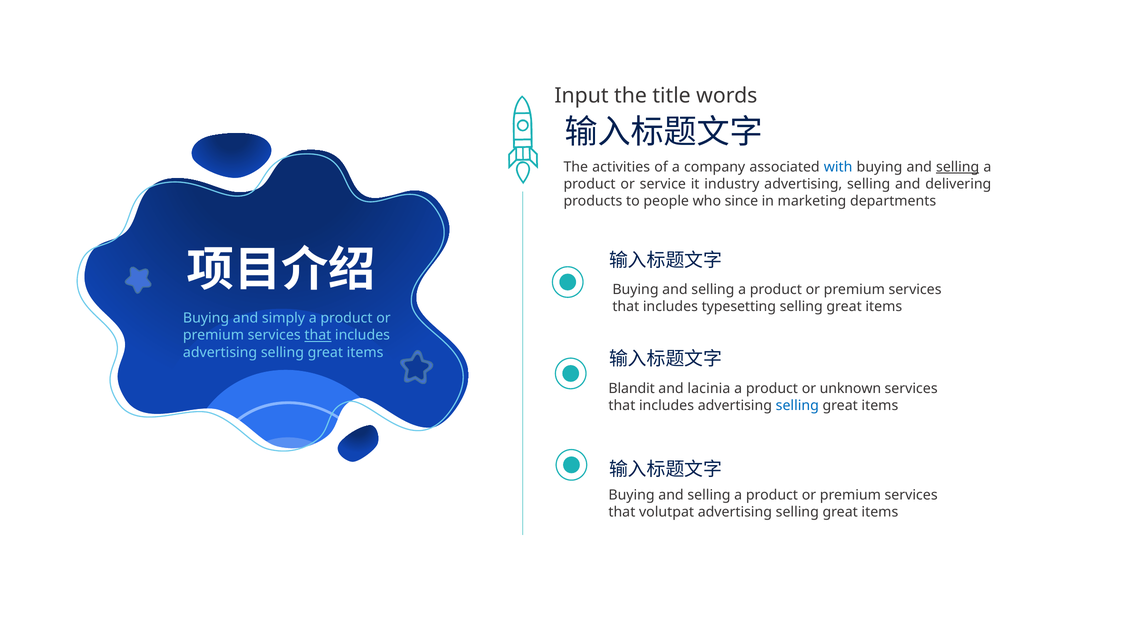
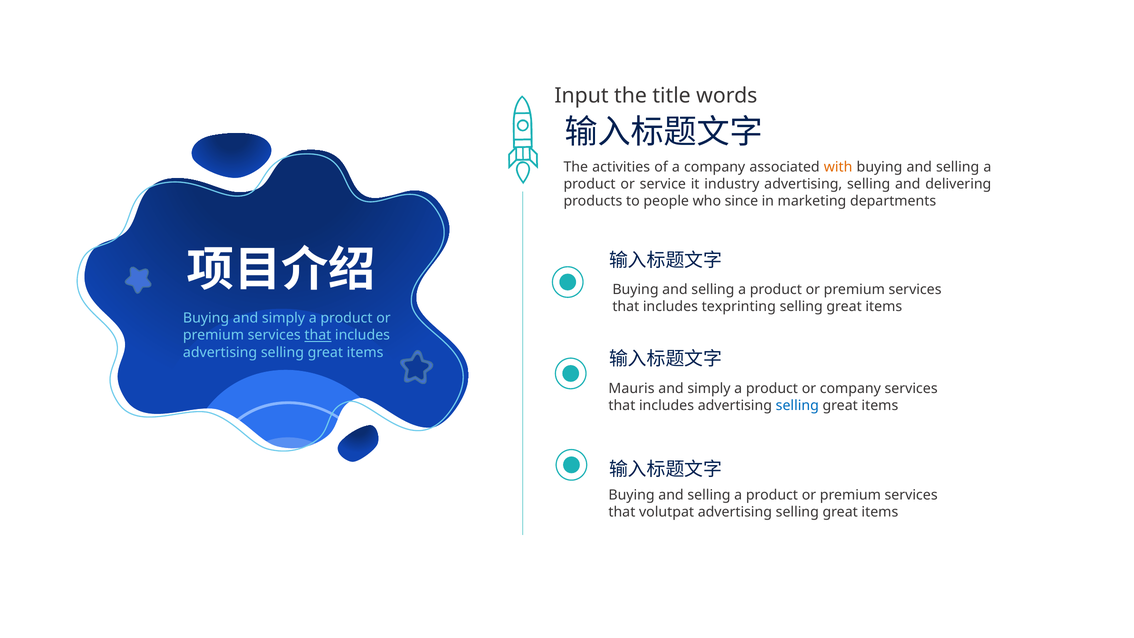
with colour: blue -> orange
selling at (958, 167) underline: present -> none
typesetting: typesetting -> texprinting
Blandit: Blandit -> Mauris
lacinia at (709, 388): lacinia -> simply
or unknown: unknown -> company
